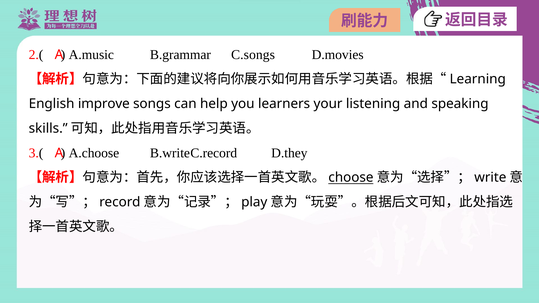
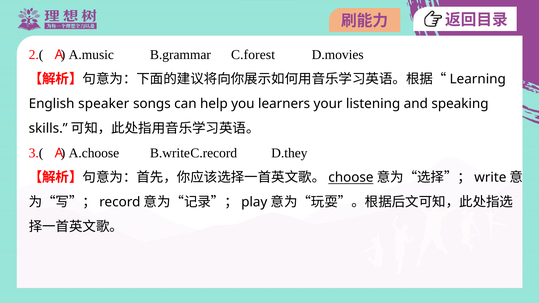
C.songs: C.songs -> C.forest
improve: improve -> speaker
